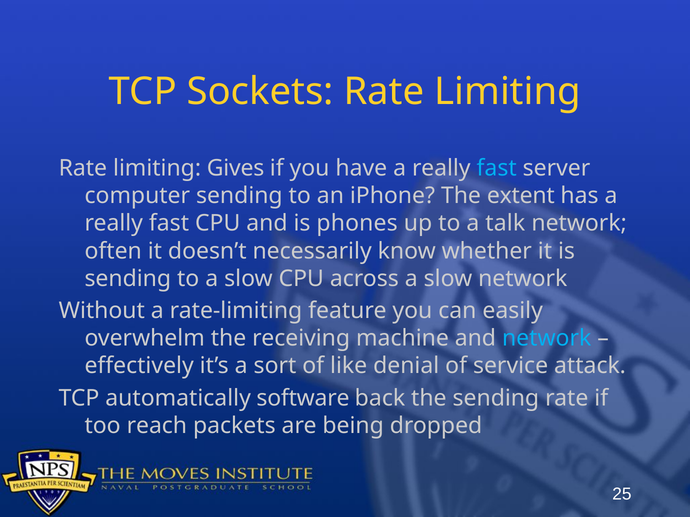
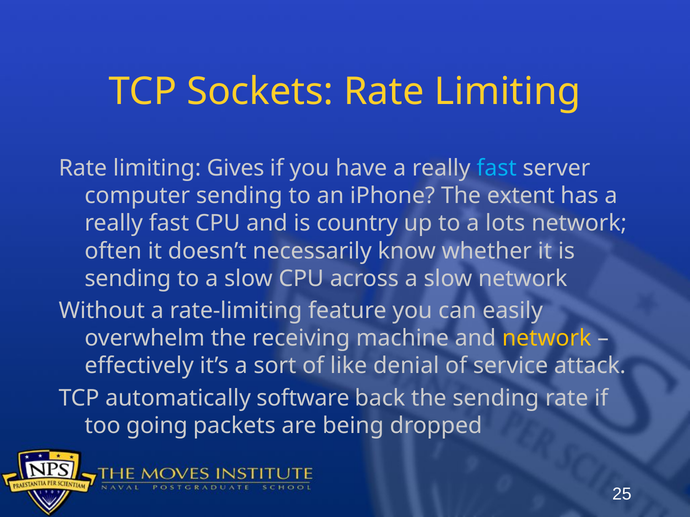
phones: phones -> country
talk: talk -> lots
network at (547, 339) colour: light blue -> yellow
reach: reach -> going
